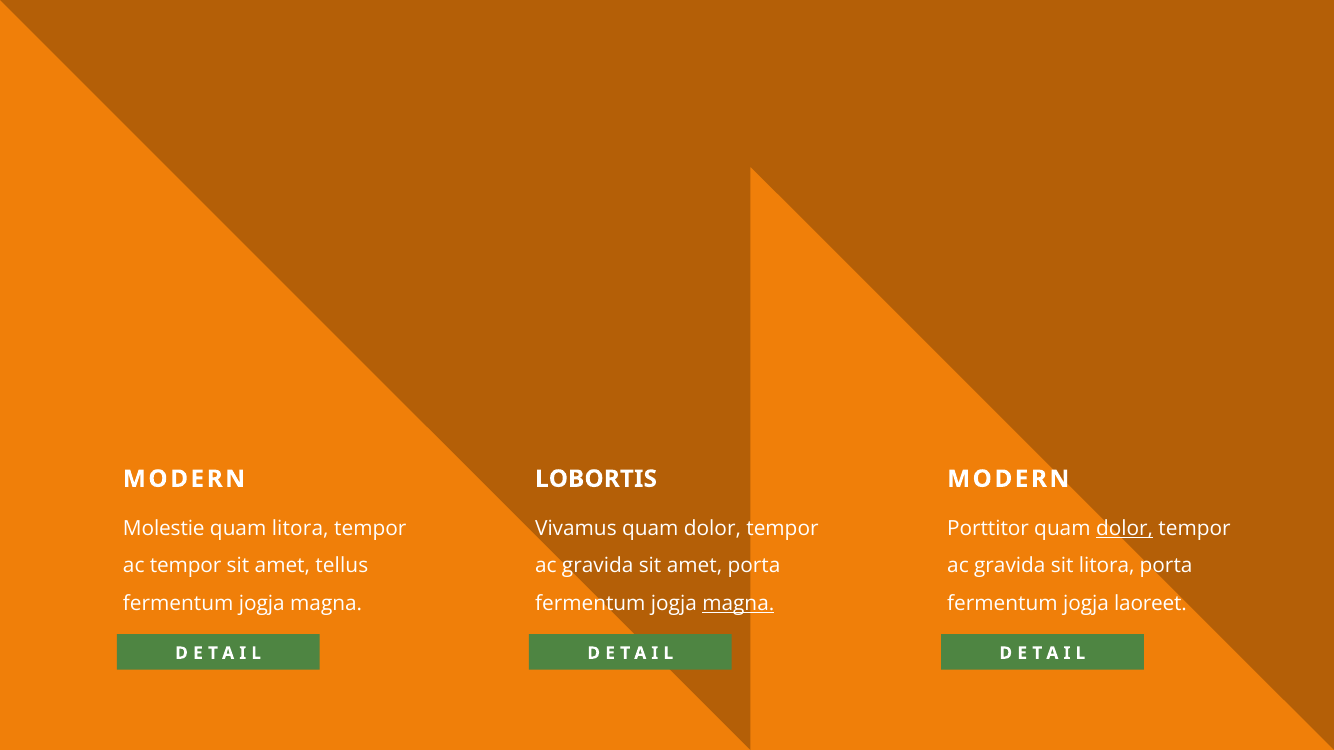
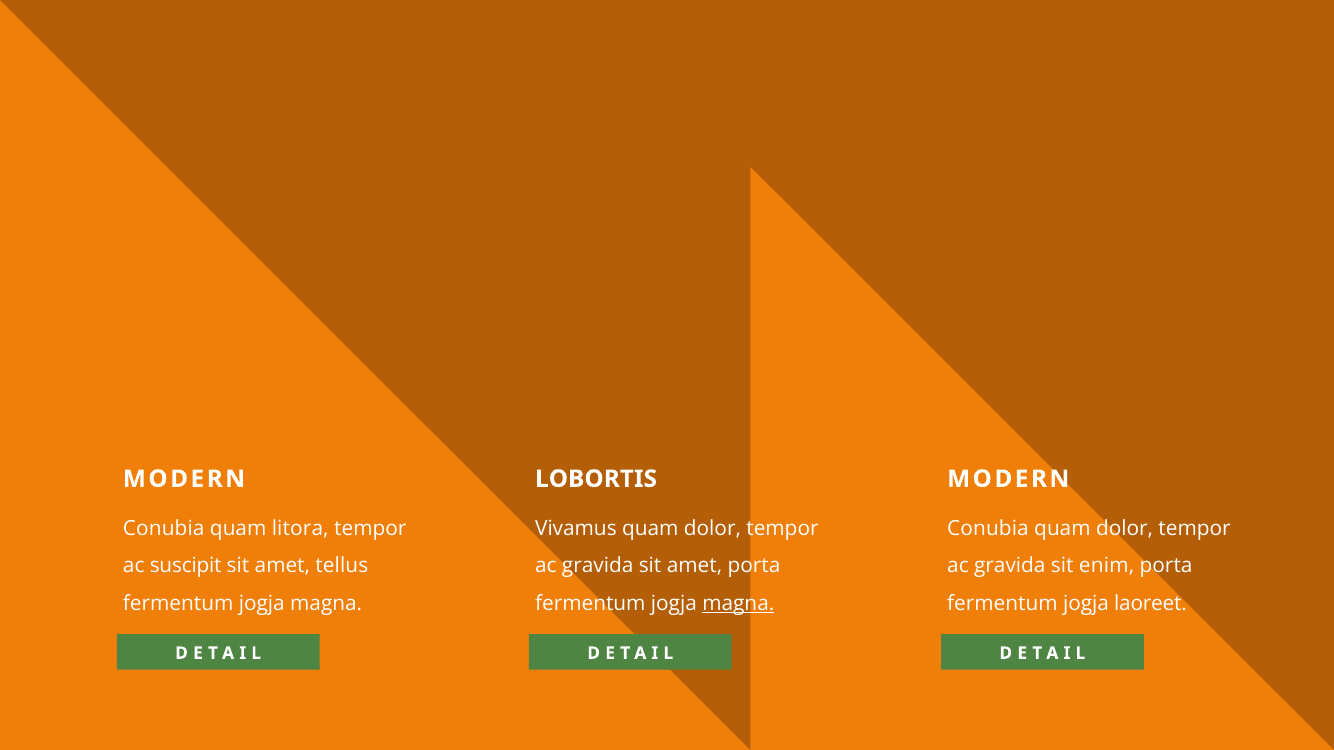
Molestie at (164, 529): Molestie -> Conubia
Porttitor at (988, 529): Porttitor -> Conubia
dolor at (1125, 529) underline: present -> none
ac tempor: tempor -> suscipit
sit litora: litora -> enim
